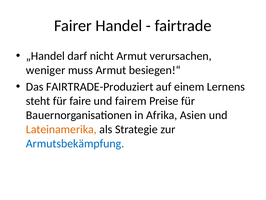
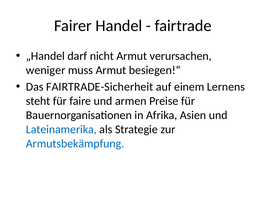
FAIRTRADE-Produziert: FAIRTRADE-Produziert -> FAIRTRADE-Sicherheit
fairem: fairem -> armen
Lateinamerika colour: orange -> blue
